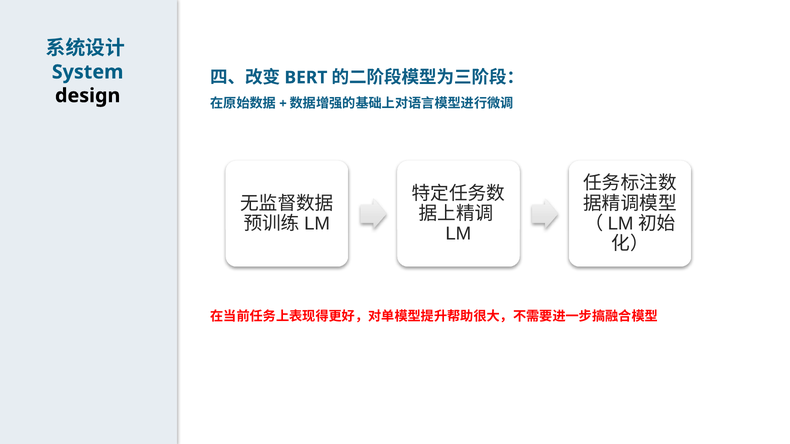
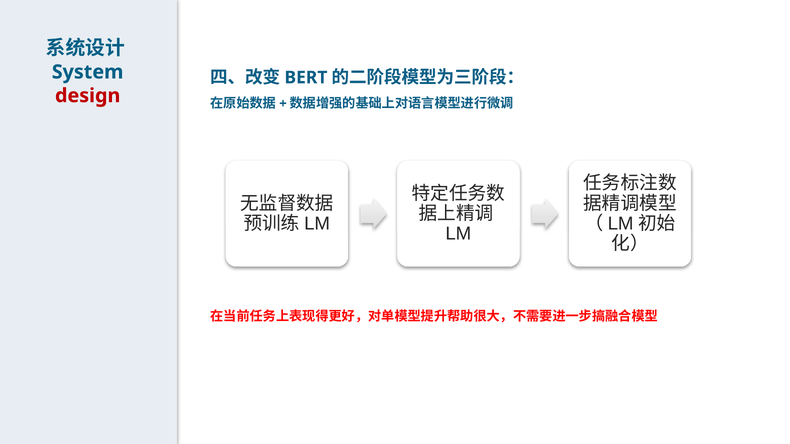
design colour: black -> red
